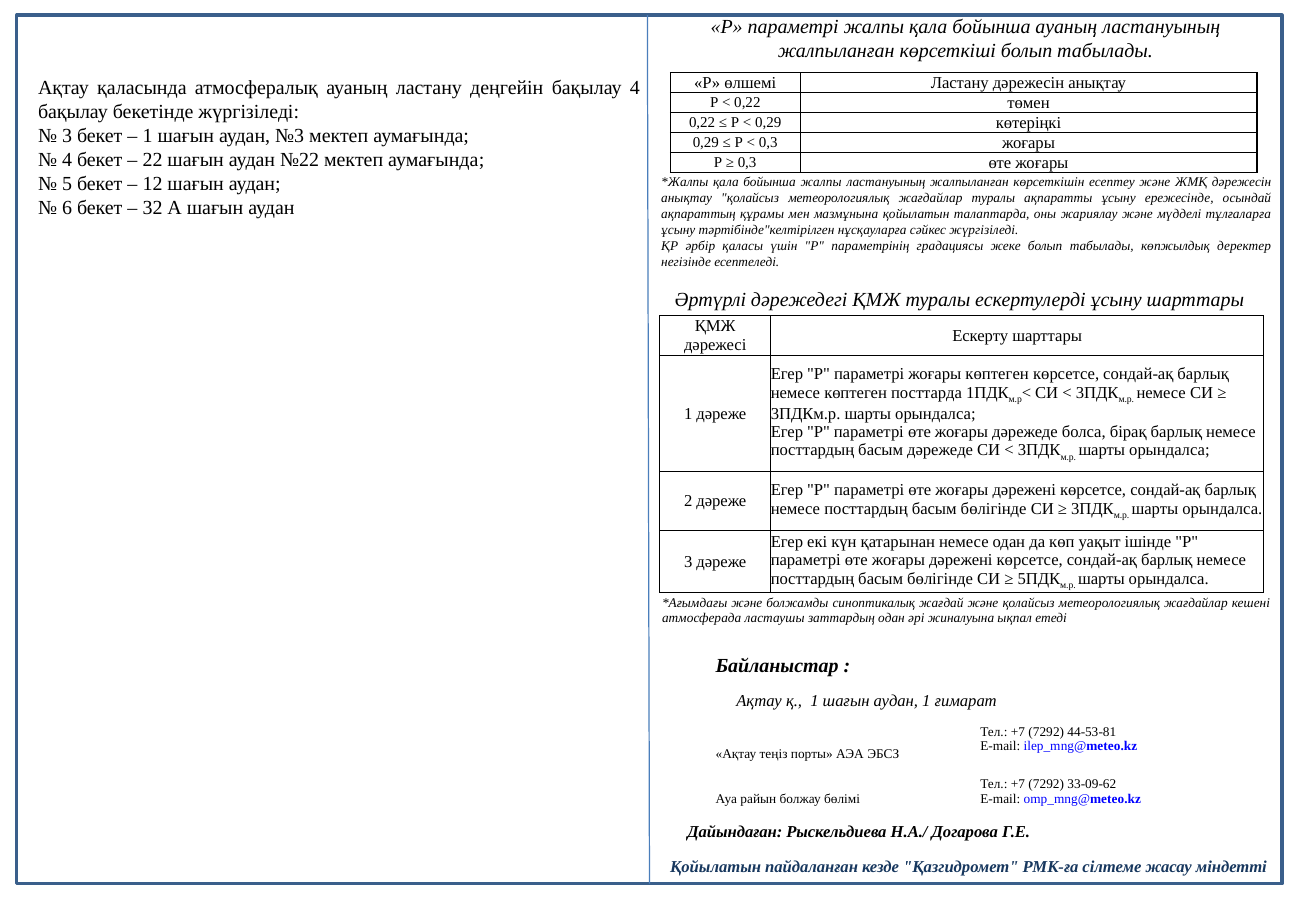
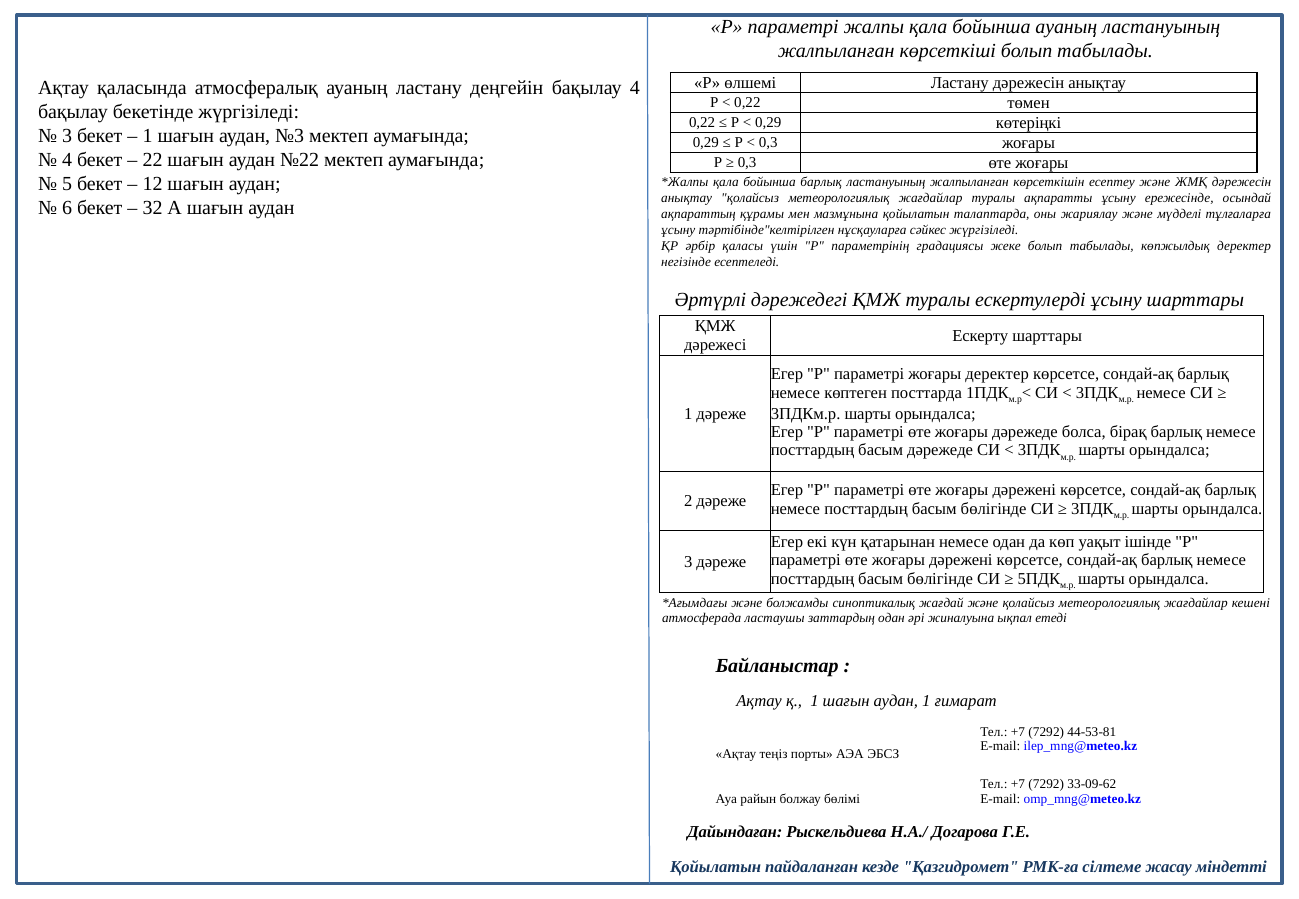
бойынша жалпы: жалпы -> барлық
жоғары көптеген: көптеген -> деректер
